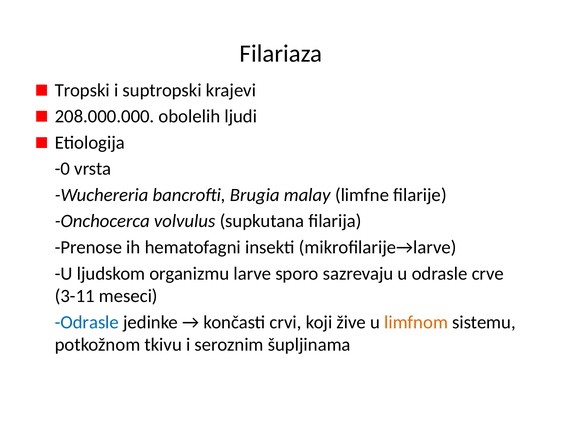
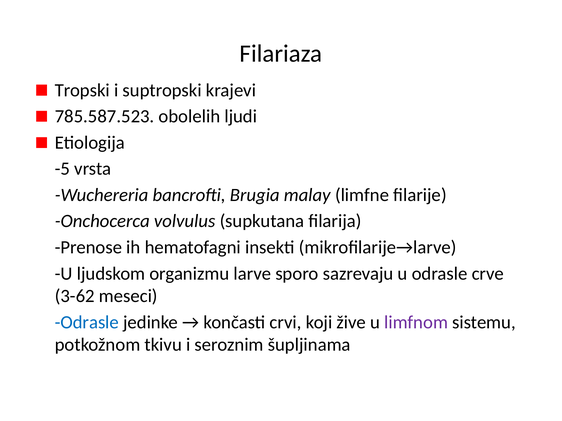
208.000.000: 208.000.000 -> 785.587.523
-0: -0 -> -5
3-11: 3-11 -> 3-62
limfnom colour: orange -> purple
